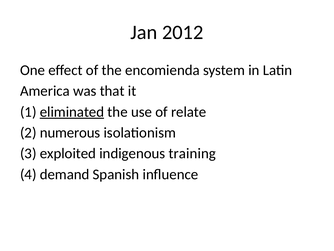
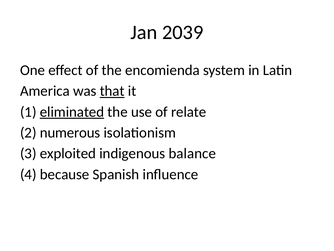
2012: 2012 -> 2039
that underline: none -> present
training: training -> balance
demand: demand -> because
